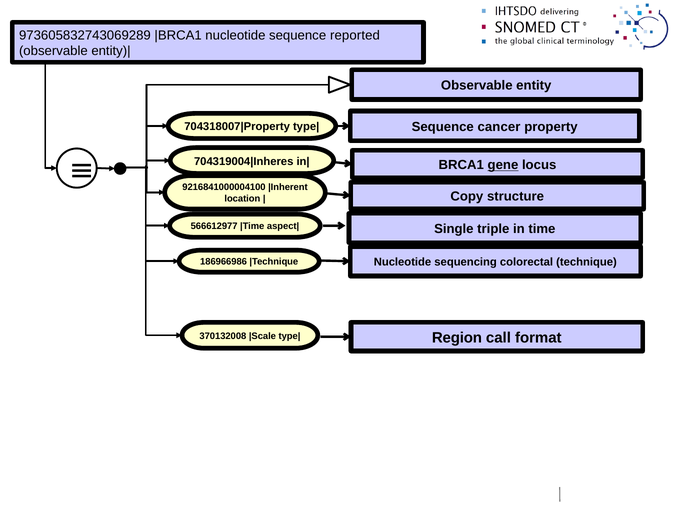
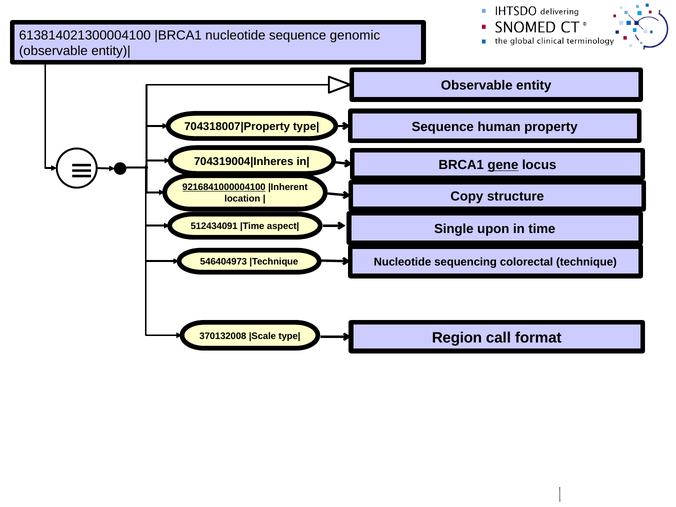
973605832743069289: 973605832743069289 -> 613814021300004100
reported: reported -> genomic
cancer: cancer -> human
9216841000004100 underline: none -> present
566612977: 566612977 -> 512434091
triple: triple -> upon
186966986: 186966986 -> 546404973
